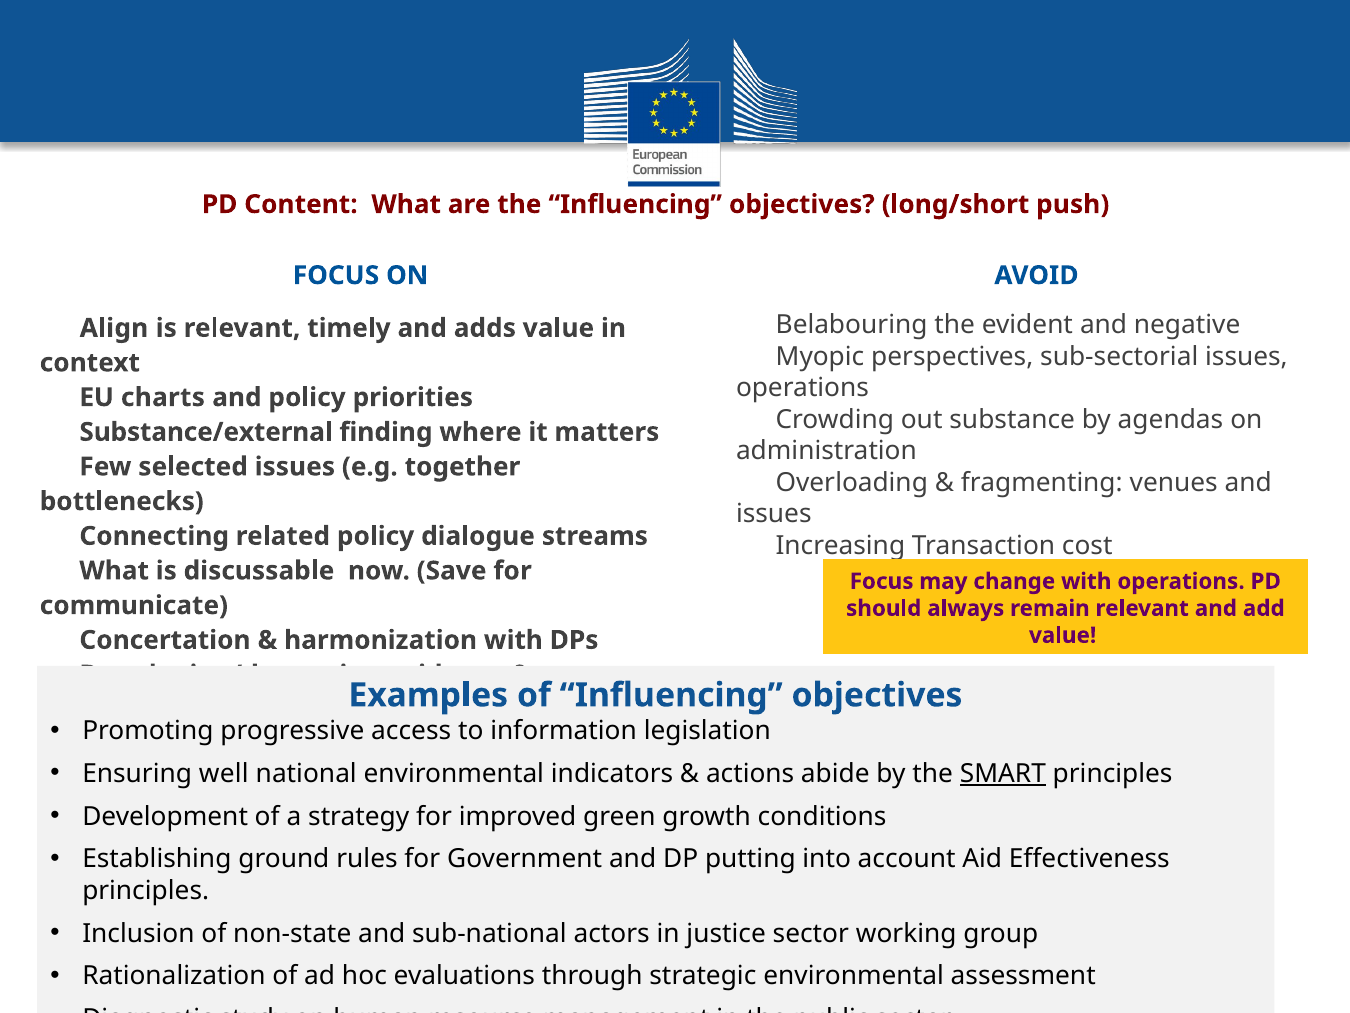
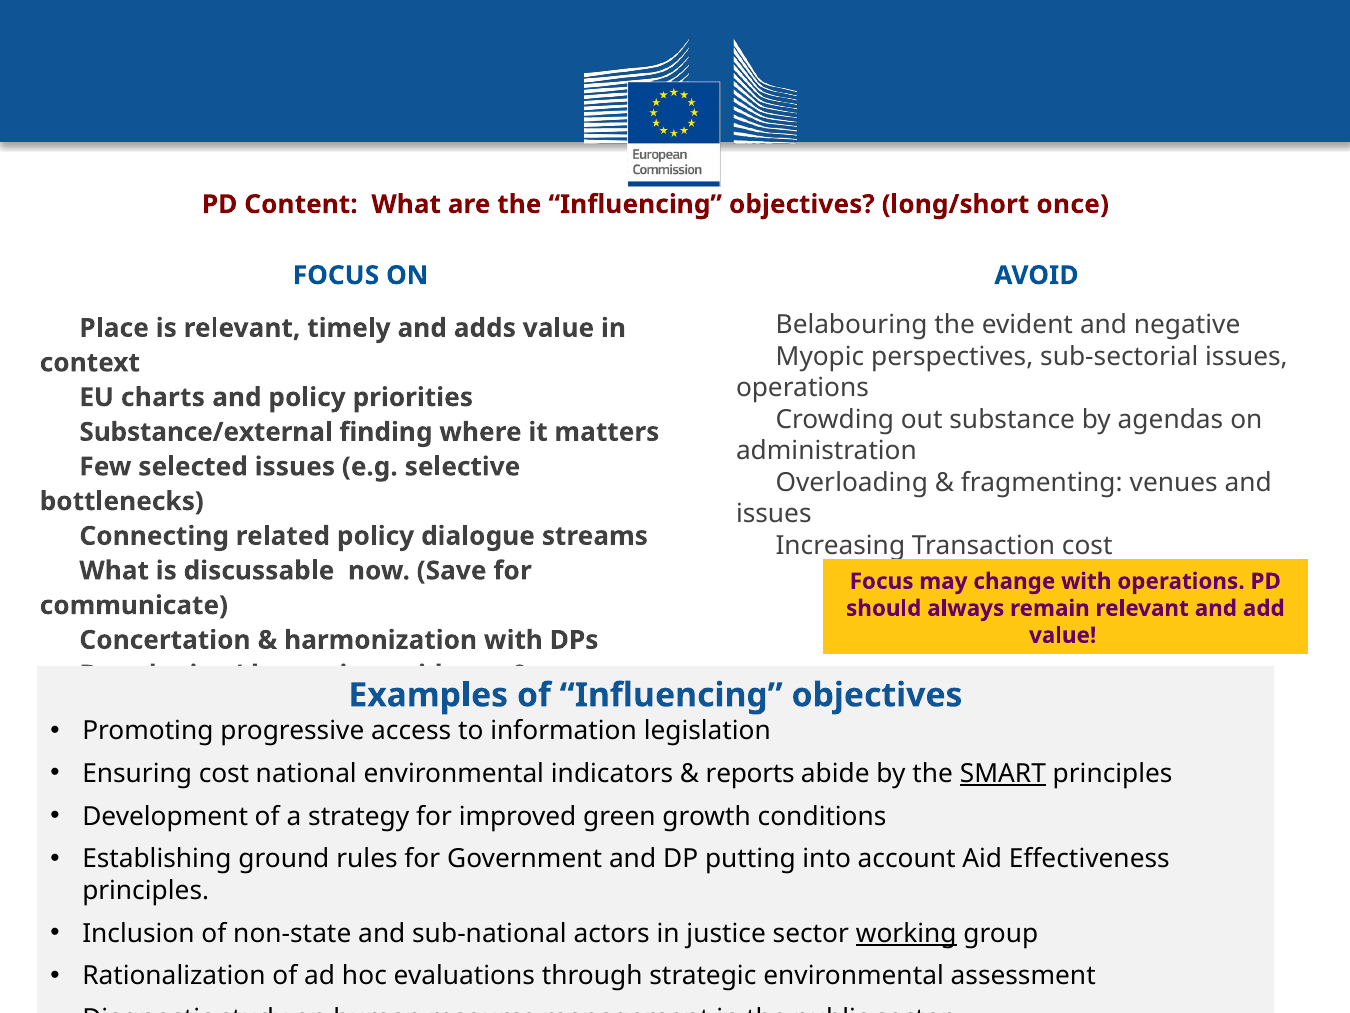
push: push -> once
Align: Align -> Place
together: together -> selective
Ensuring well: well -> cost
actions: actions -> reports
working underline: none -> present
